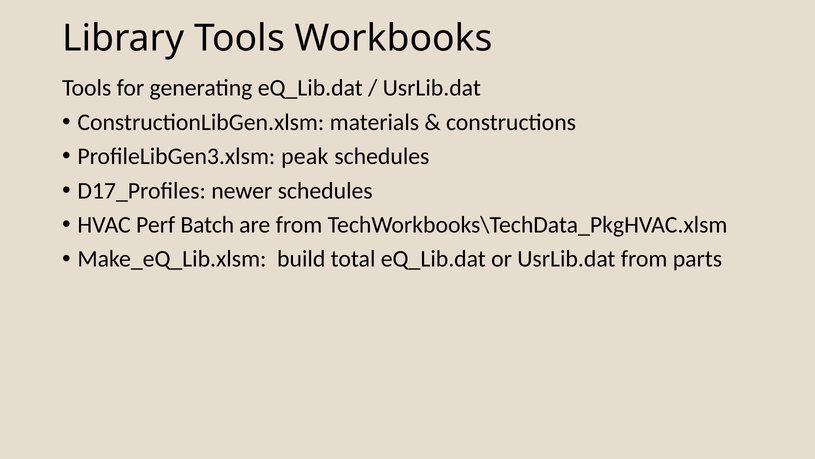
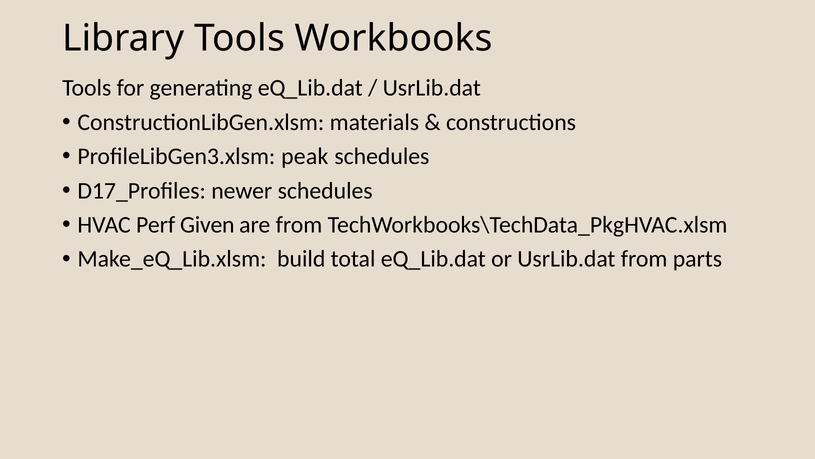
Batch: Batch -> Given
